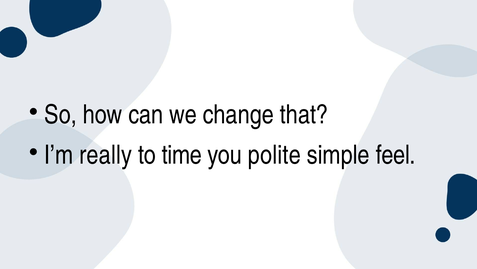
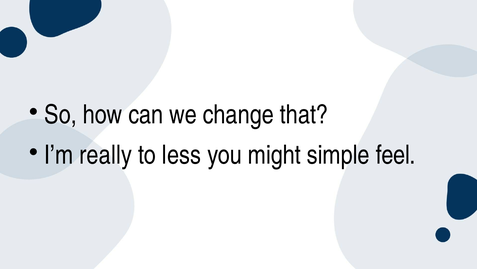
time: time -> less
polite: polite -> might
